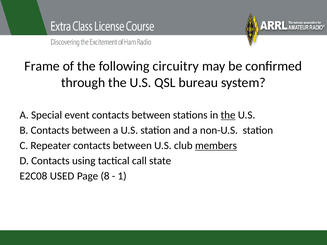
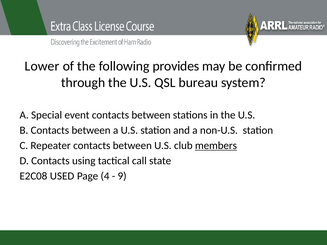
Frame: Frame -> Lower
circuitry: circuitry -> provides
the at (228, 115) underline: present -> none
8: 8 -> 4
1: 1 -> 9
